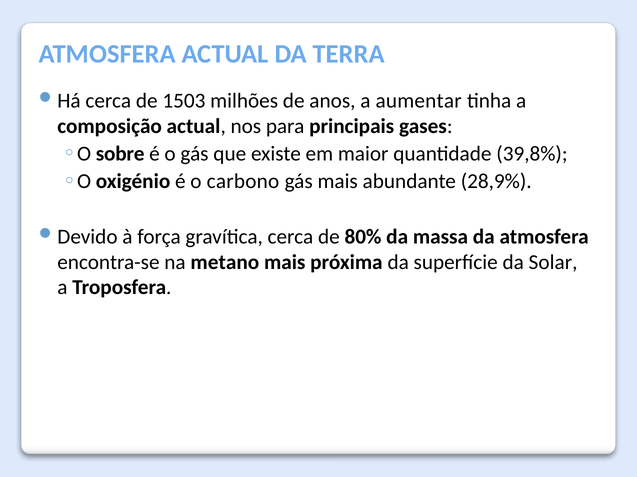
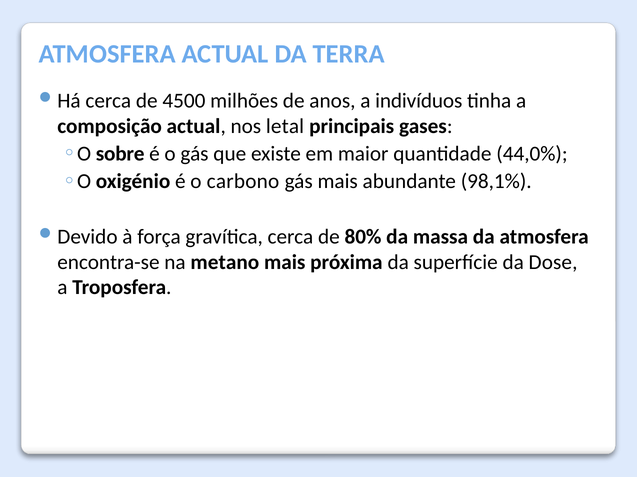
1503: 1503 -> 4500
aumentar: aumentar -> indivíduos
para: para -> letal
39,8%: 39,8% -> 44,0%
28,9%: 28,9% -> 98,1%
Solar: Solar -> Dose
